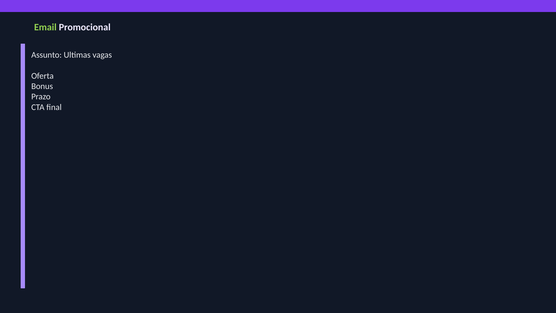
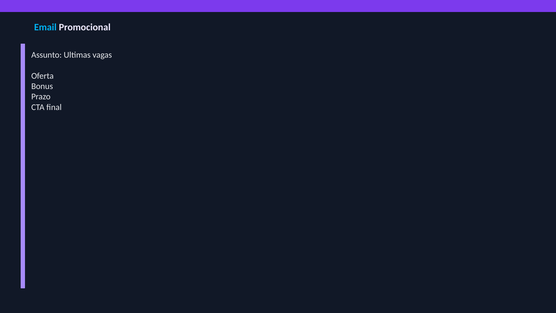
Email colour: light green -> light blue
